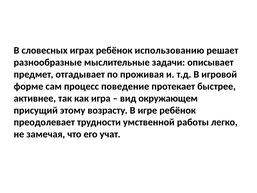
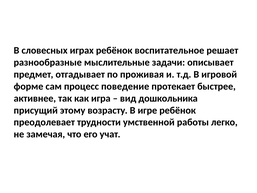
использованию: использованию -> воспитательное
окружающем: окружающем -> дошкольника
